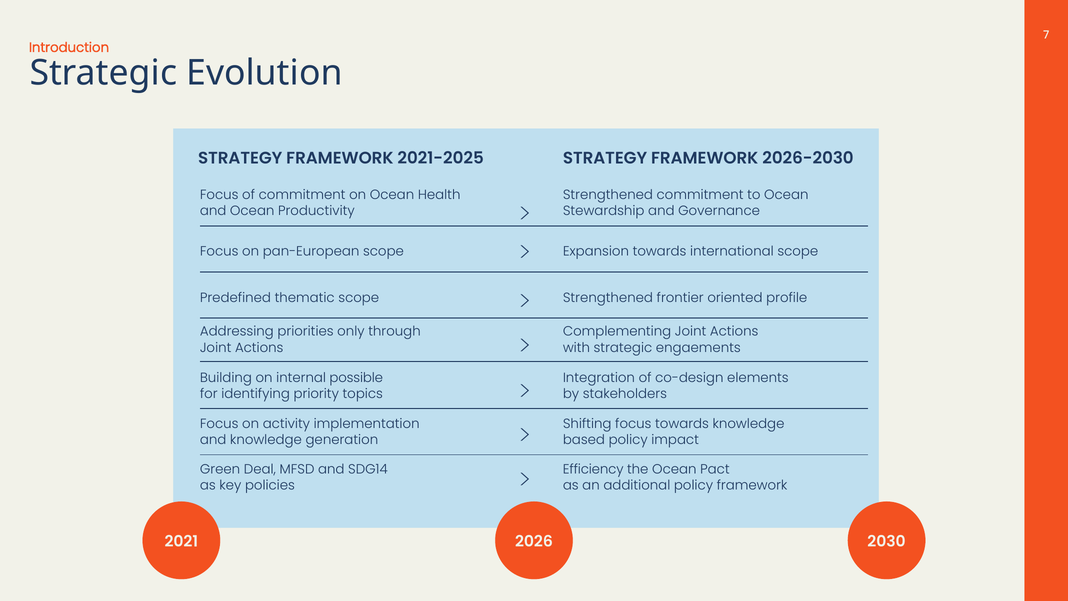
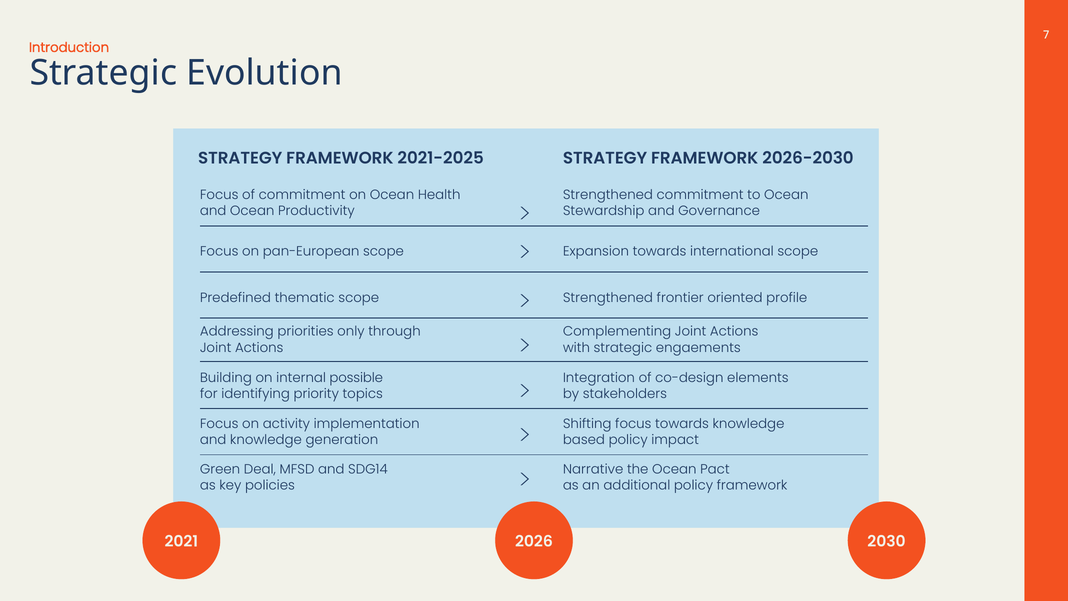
Efficiency: Efficiency -> Narrative
